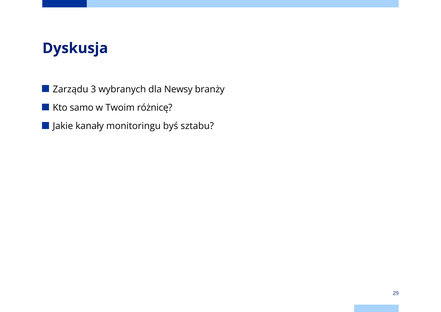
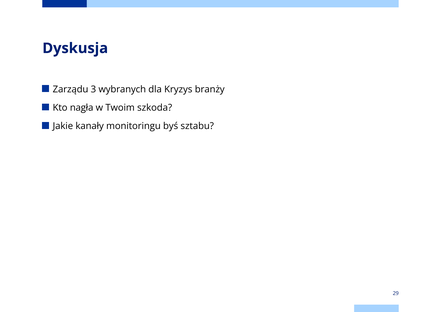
Newsy: Newsy -> Kryzys
samo: samo -> nagła
różnicę: różnicę -> szkoda
